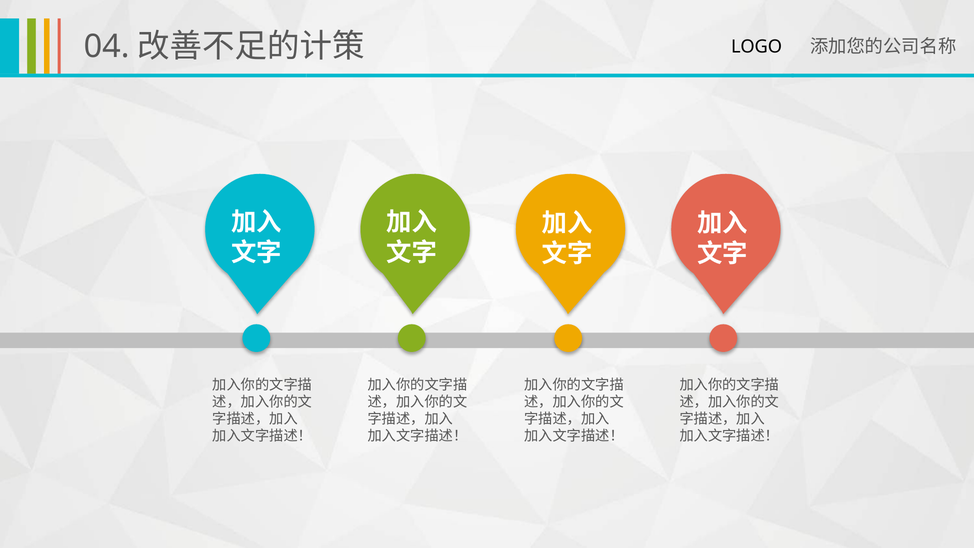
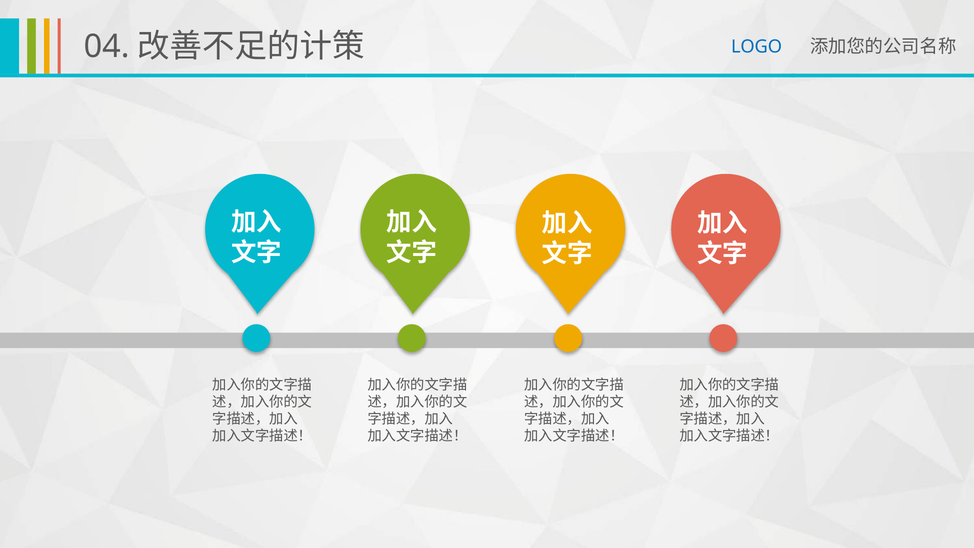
LOGO colour: black -> blue
